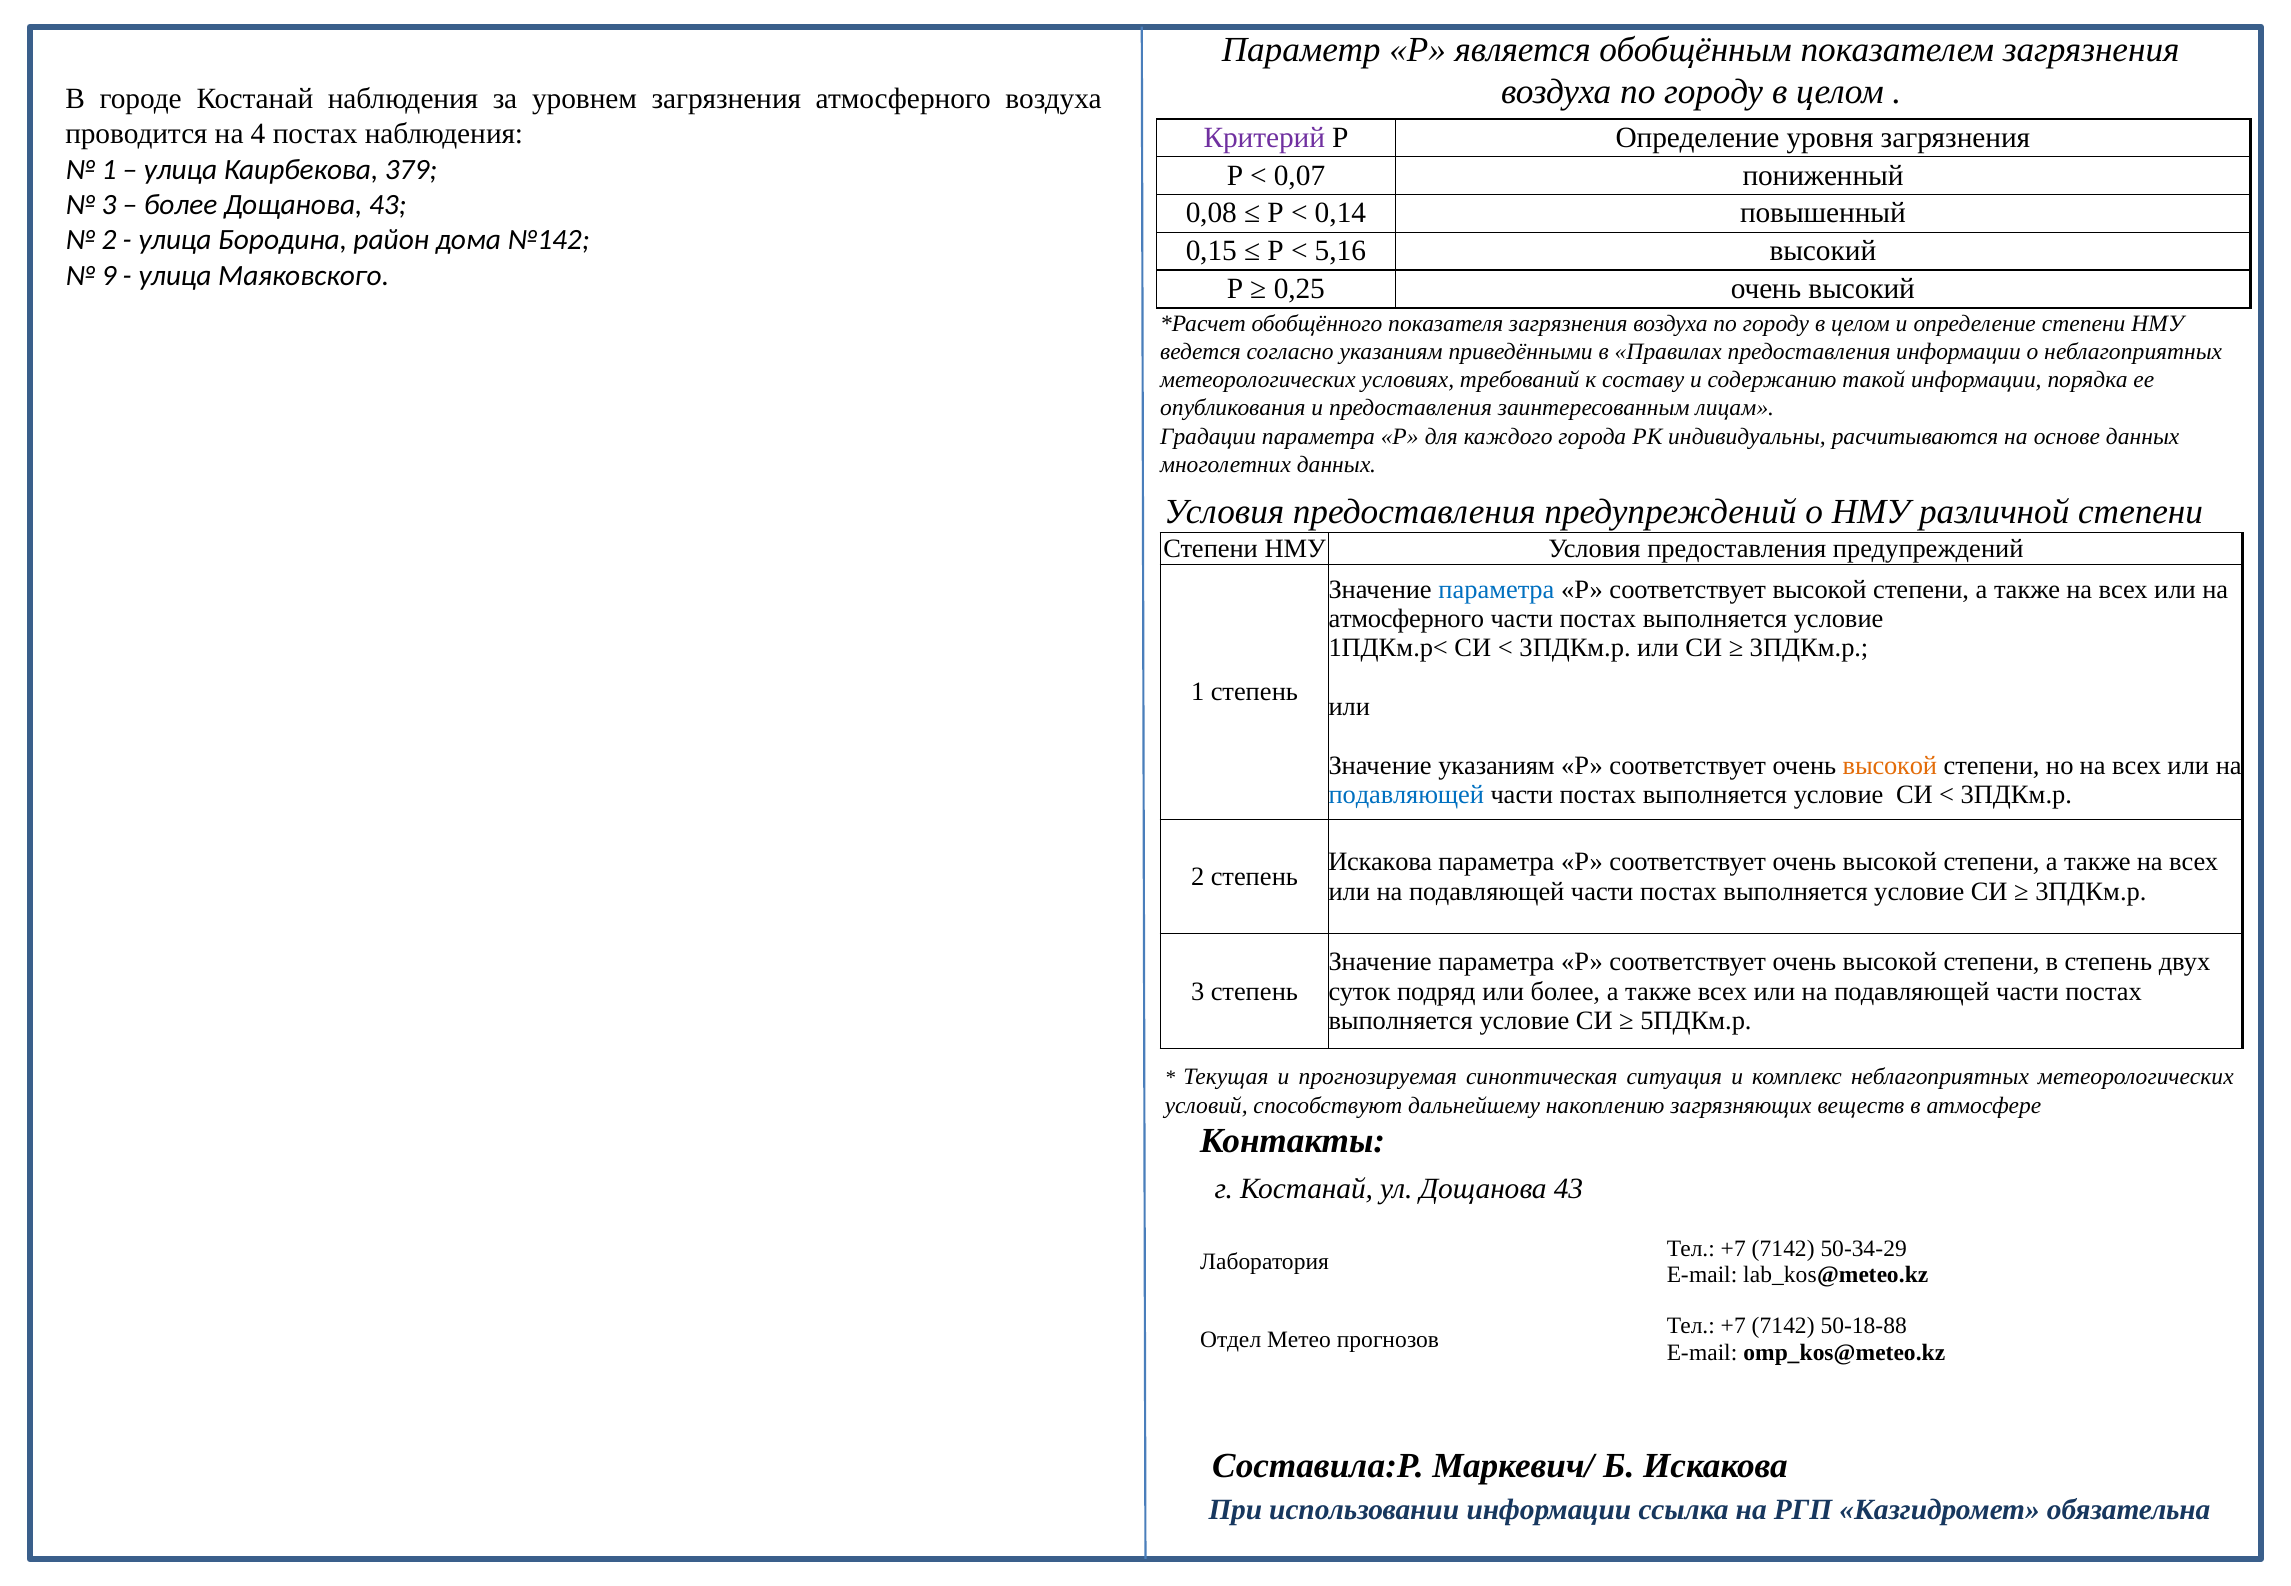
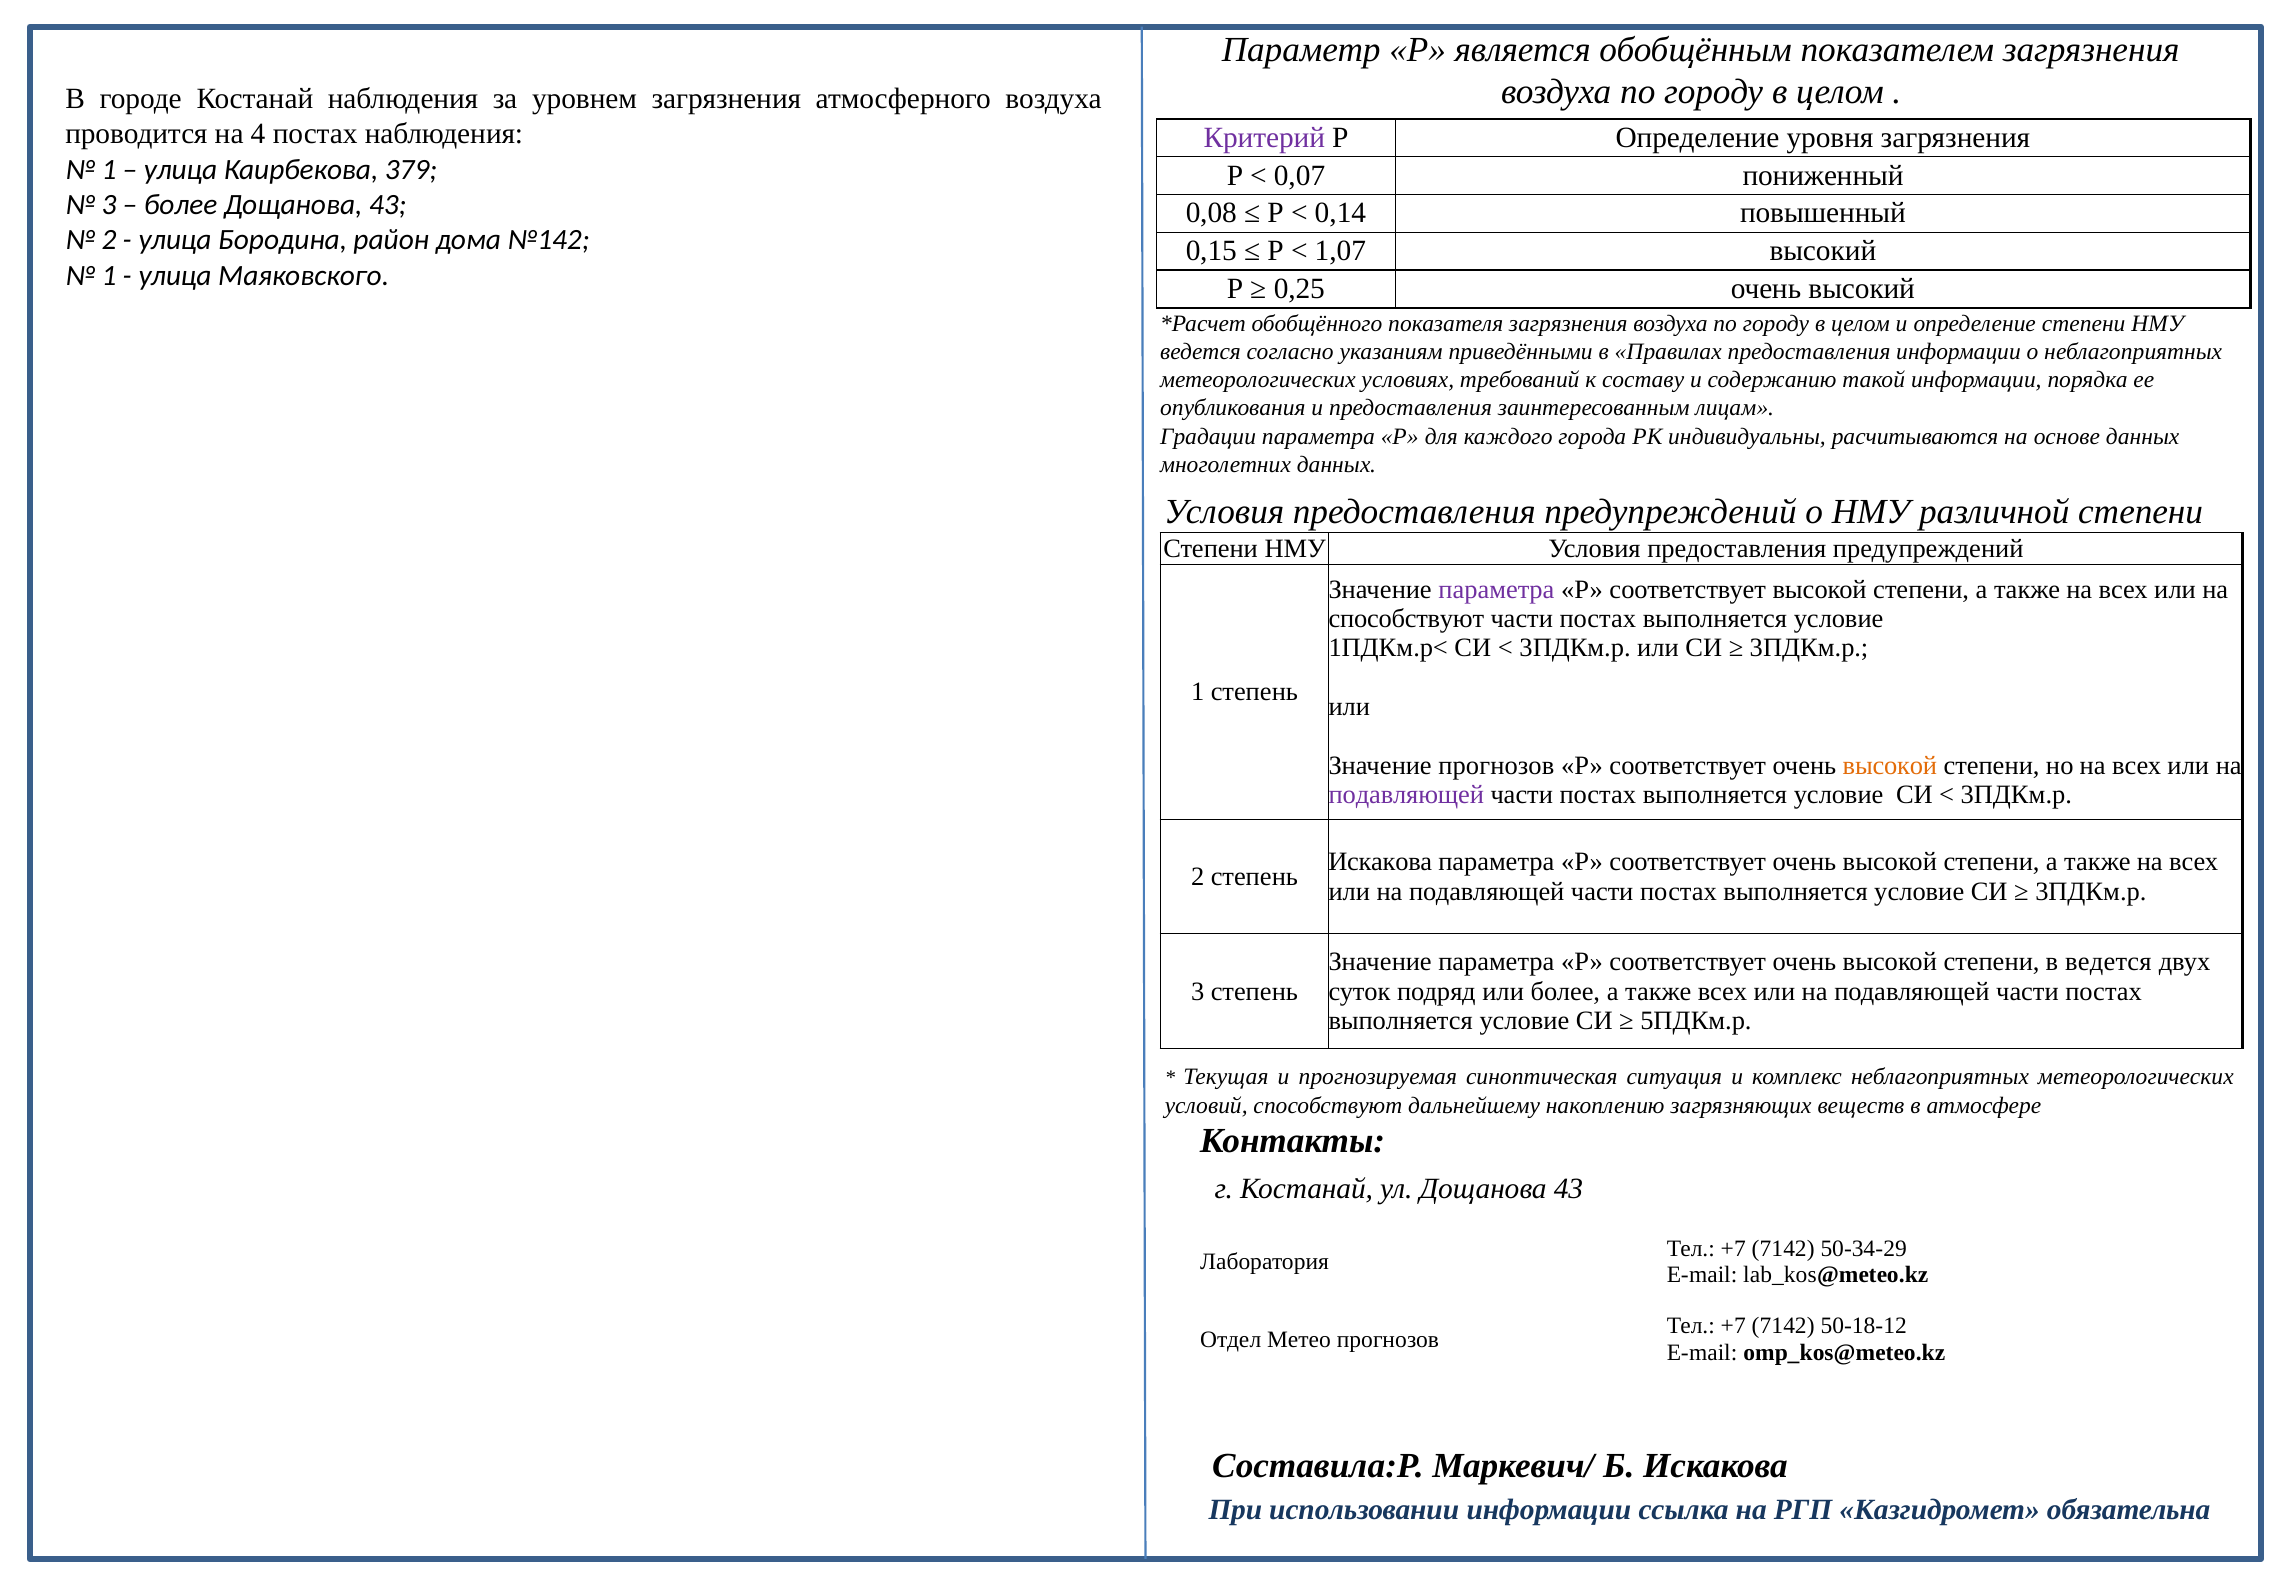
5,16: 5,16 -> 1,07
9 at (109, 275): 9 -> 1
параметра at (1496, 590) colour: blue -> purple
атмосферного at (1406, 619): атмосферного -> способствуют
Значение указаниям: указаниям -> прогнозов
подавляющей at (1406, 795) colour: blue -> purple
в степень: степень -> ведется
50-18-88: 50-18-88 -> 50-18-12
